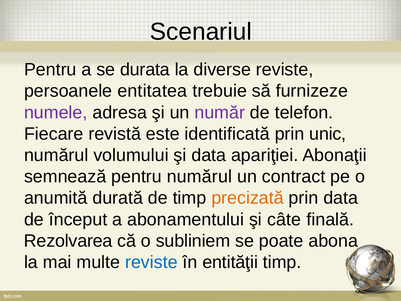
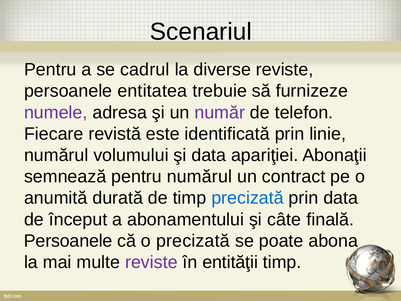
durata: durata -> cadrul
unic: unic -> linie
precizată at (248, 198) colour: orange -> blue
Rezolvarea at (68, 241): Rezolvarea -> Persoanele
o subliniem: subliniem -> precizată
reviste at (151, 262) colour: blue -> purple
